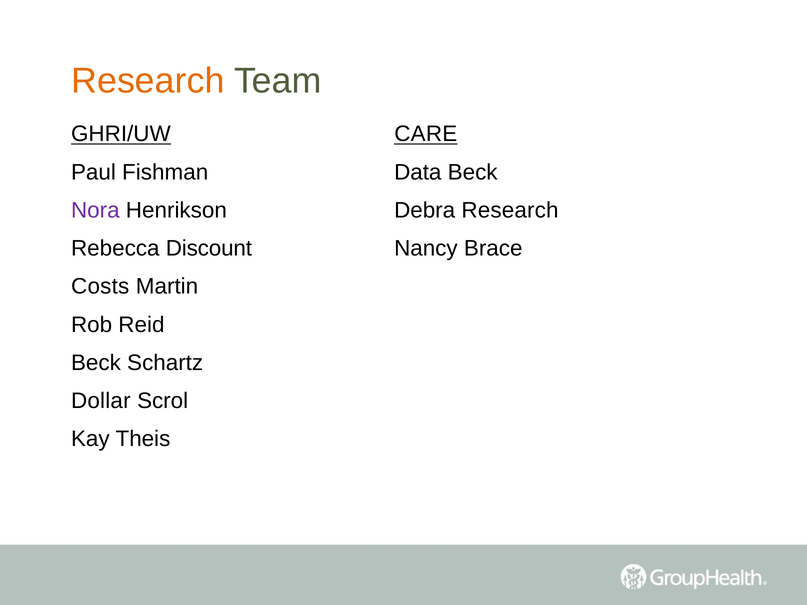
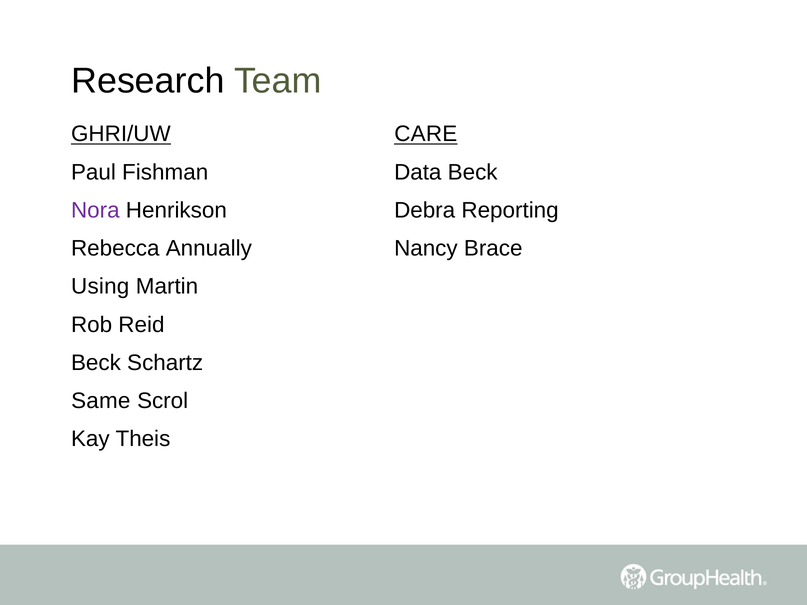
Research at (148, 81) colour: orange -> black
Debra Research: Research -> Reporting
Discount: Discount -> Annually
Costs: Costs -> Using
Dollar: Dollar -> Same
